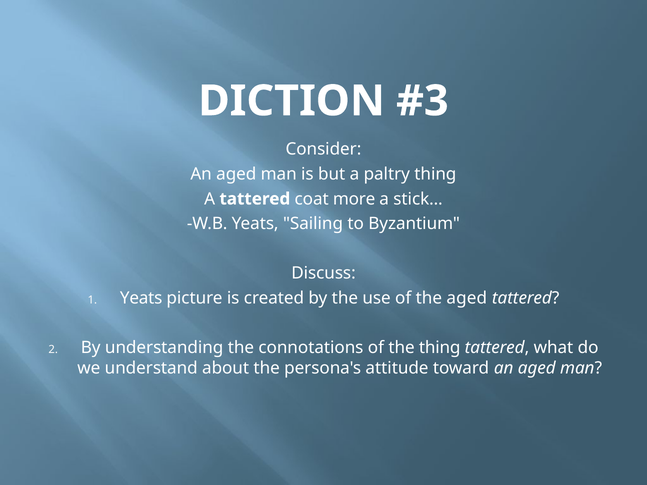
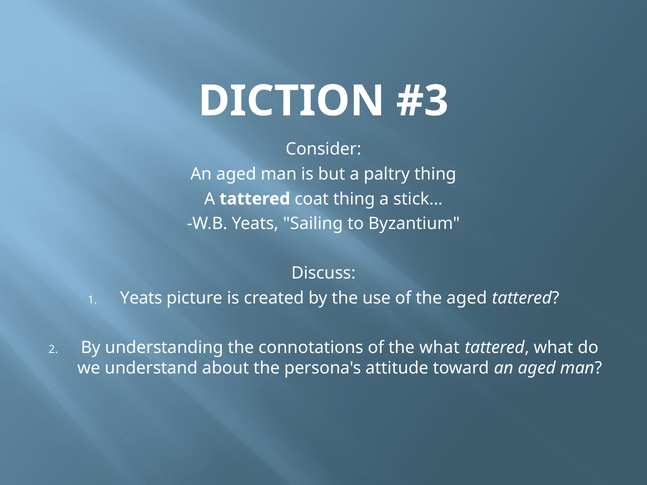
coat more: more -> thing
the thing: thing -> what
